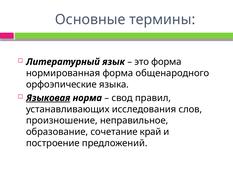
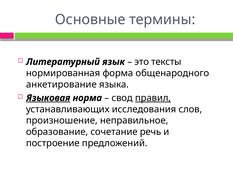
это форма: форма -> тексты
орфоэпические: орфоэпические -> анкетирование
правил underline: none -> present
край: край -> речь
